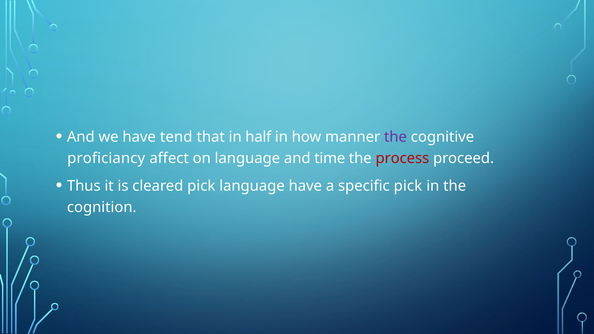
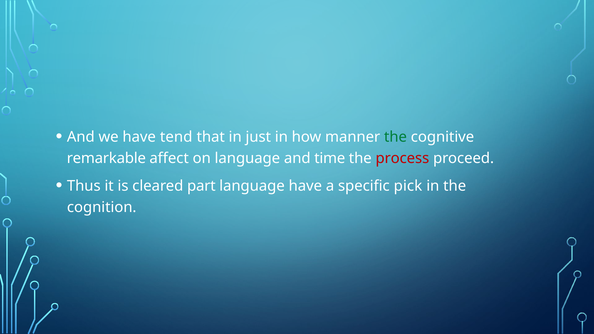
half: half -> just
the at (395, 137) colour: purple -> green
proficiancy: proficiancy -> remarkable
cleared pick: pick -> part
